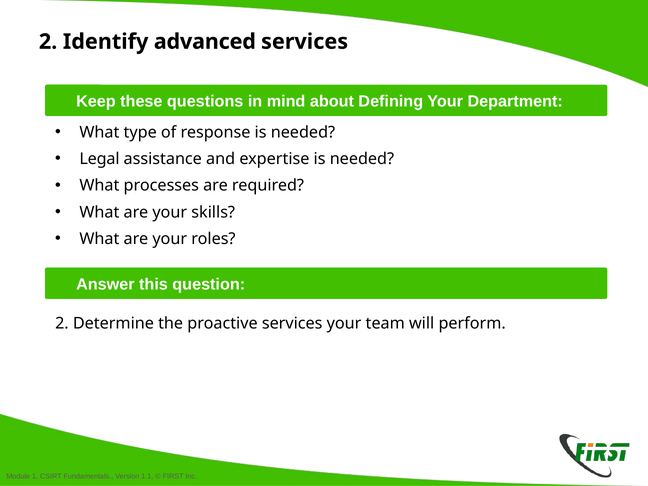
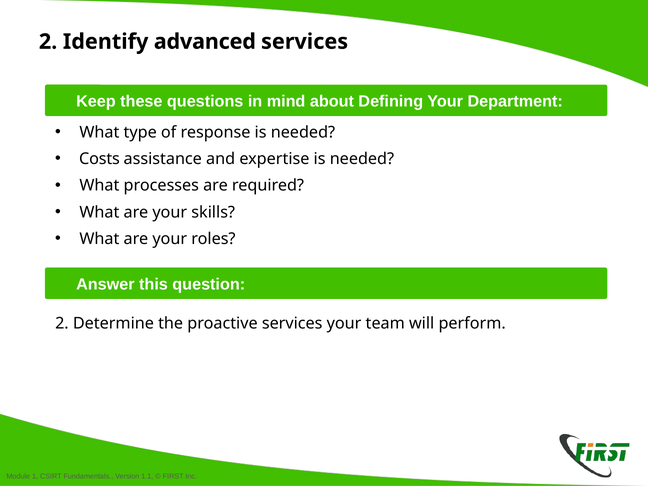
Legal: Legal -> Costs
